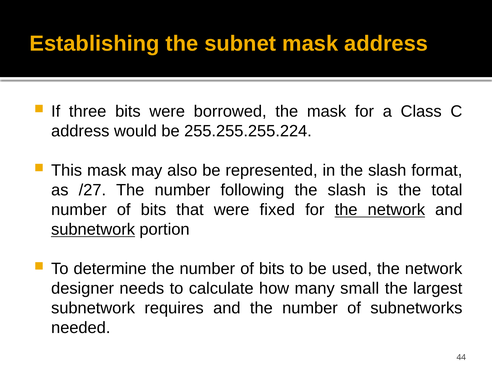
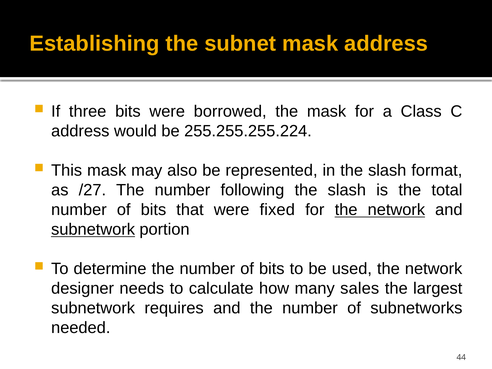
small: small -> sales
